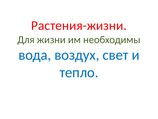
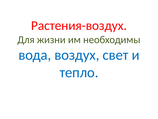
Растения-жизни: Растения-жизни -> Растения-воздух
